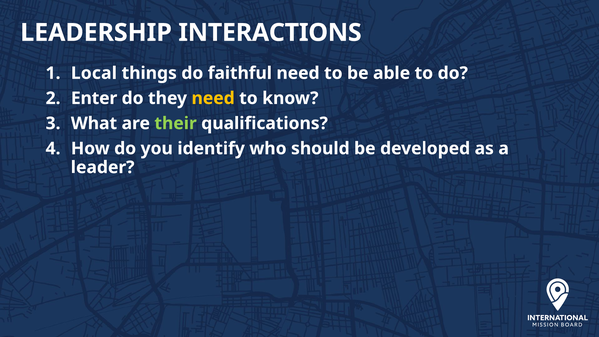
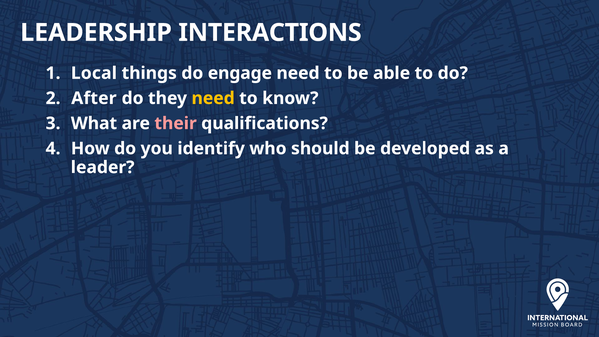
faithful: faithful -> engage
Enter: Enter -> After
their colour: light green -> pink
